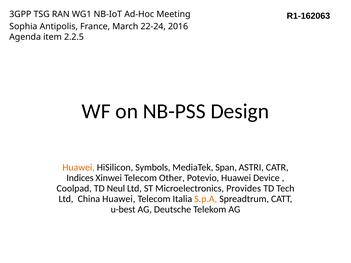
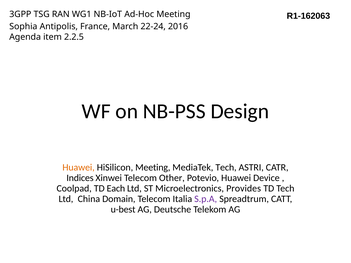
HiSilicon Symbols: Symbols -> Meeting
MediaTek Span: Span -> Tech
Neul: Neul -> Each
China Huawei: Huawei -> Domain
S.p.A colour: orange -> purple
